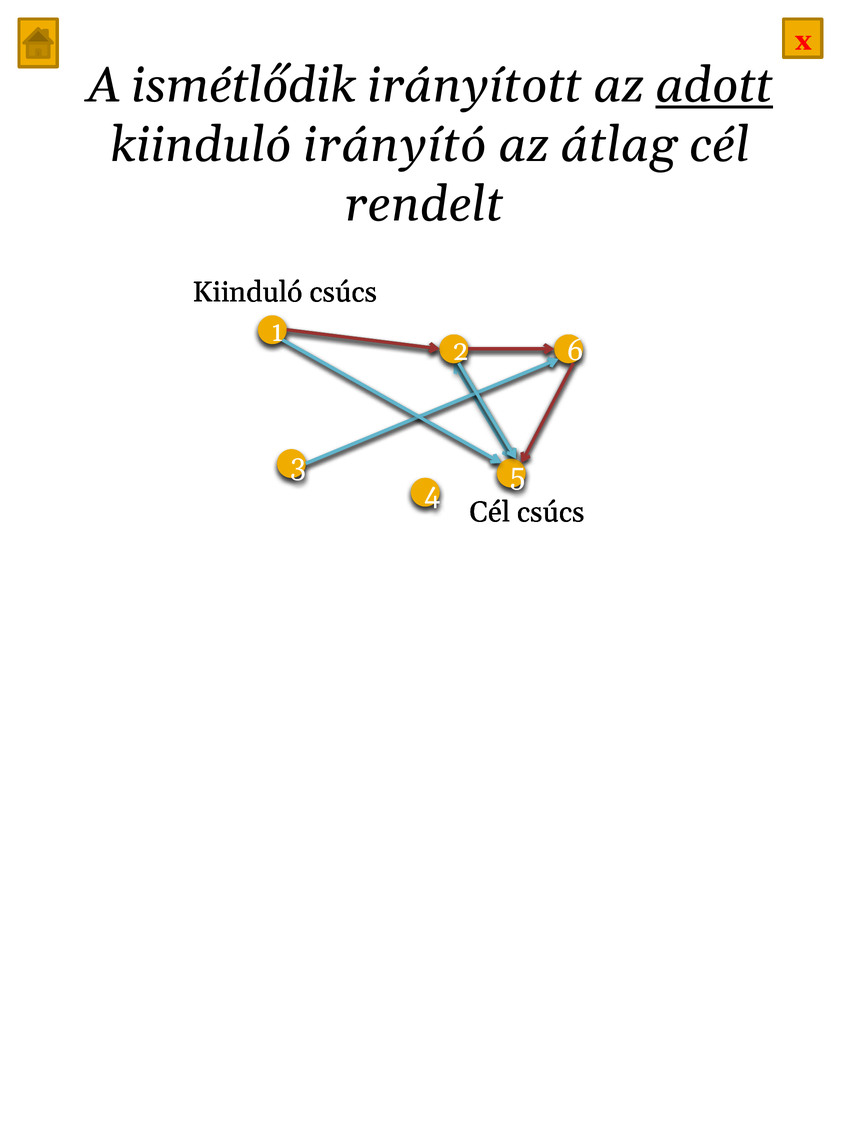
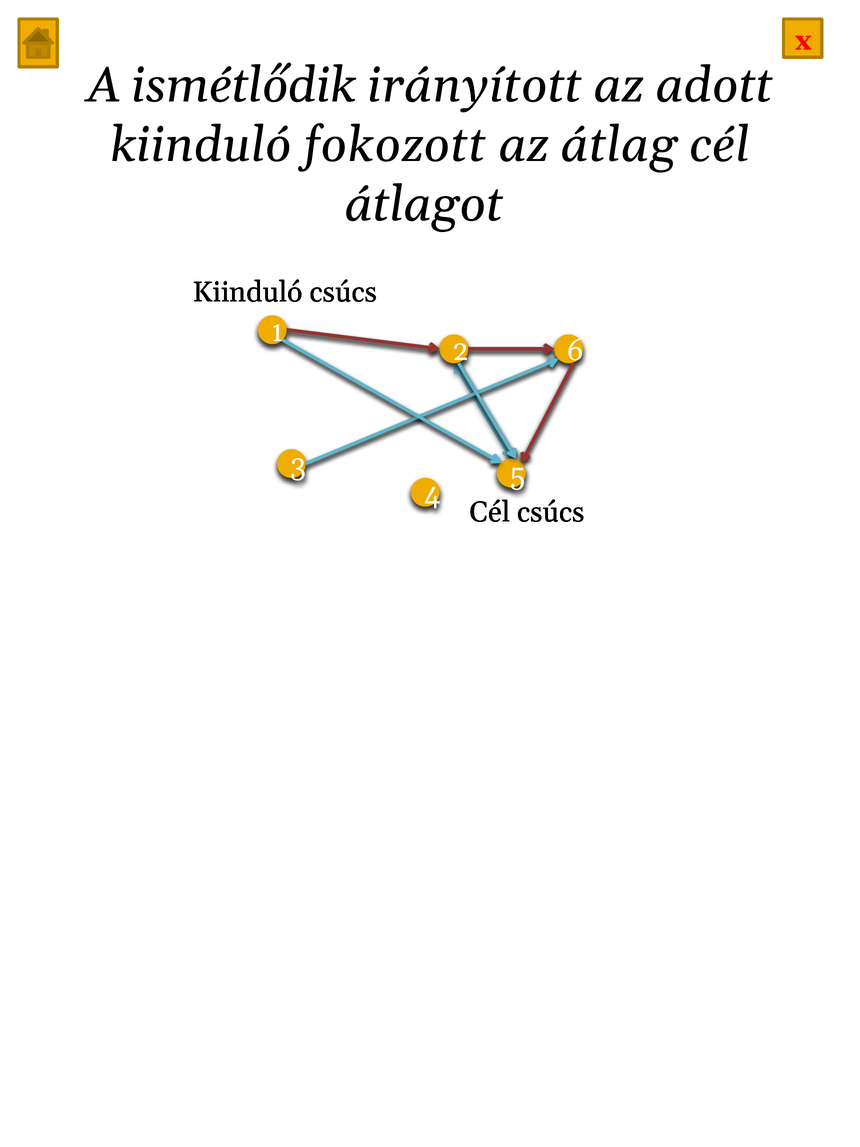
adott underline: present -> none
irányító: irányító -> fokozott
rendelt: rendelt -> átlagot
